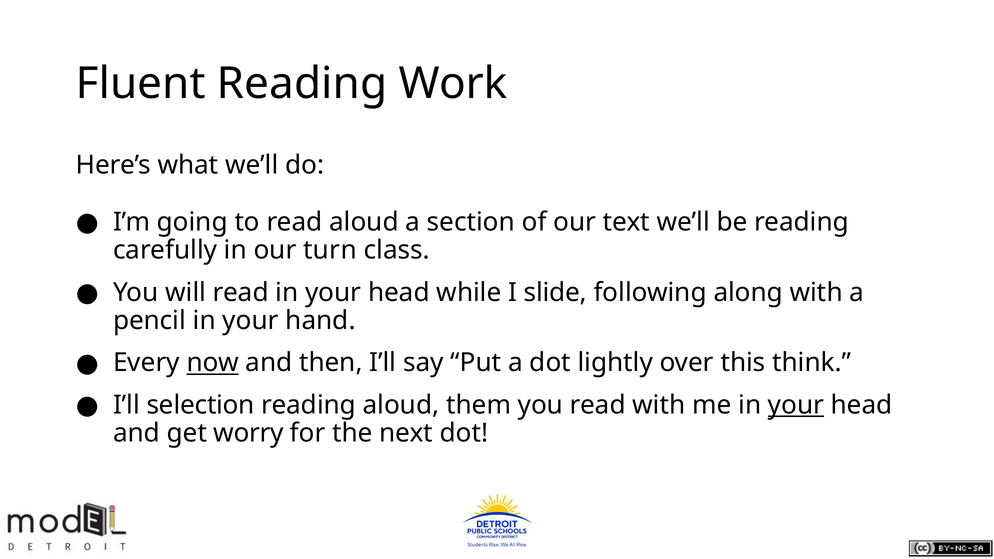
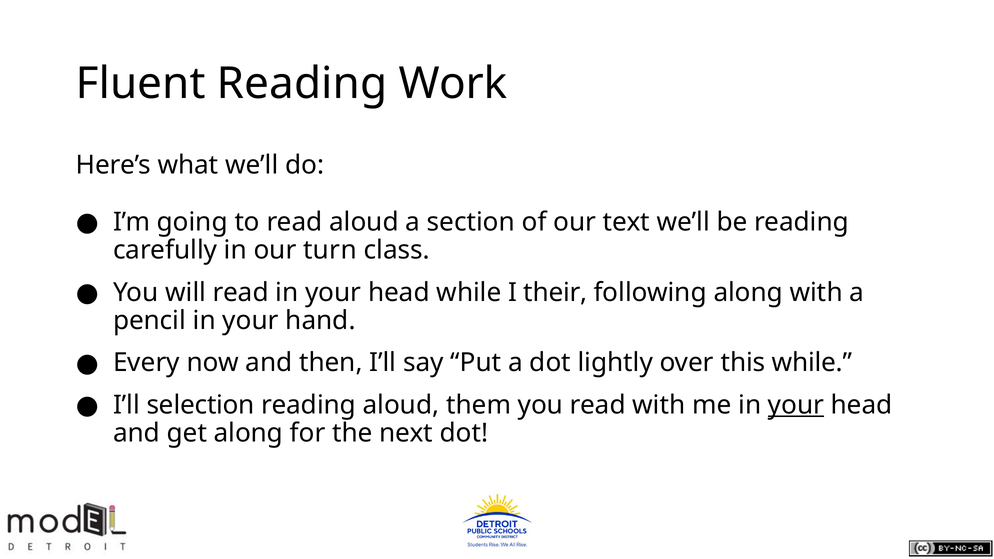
slide: slide -> their
now underline: present -> none
this think: think -> while
get worry: worry -> along
